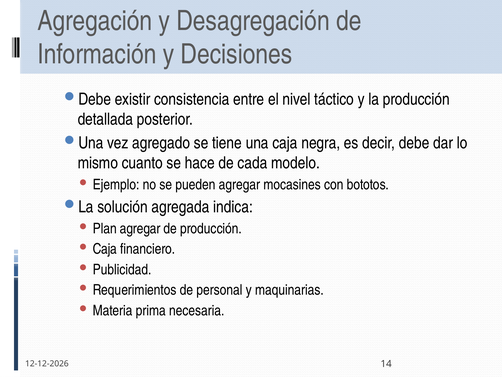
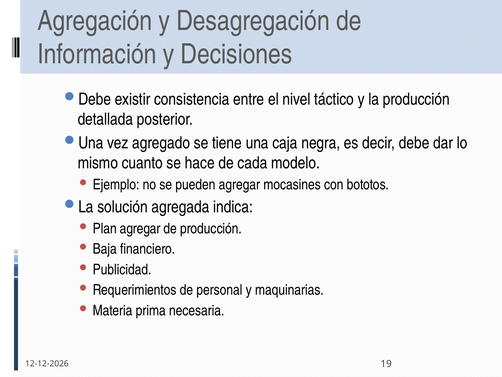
Caja at (105, 249): Caja -> Baja
14: 14 -> 19
